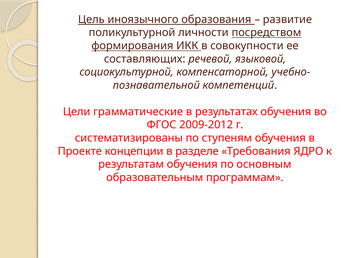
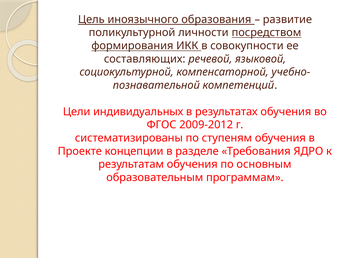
грамматические: грамматические -> индивидуальных
